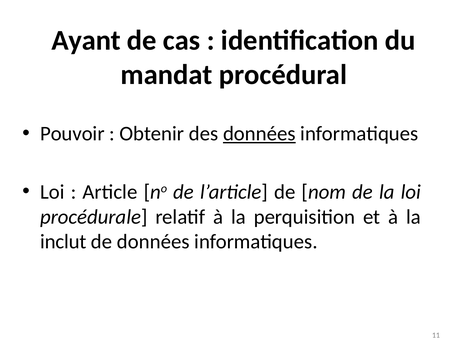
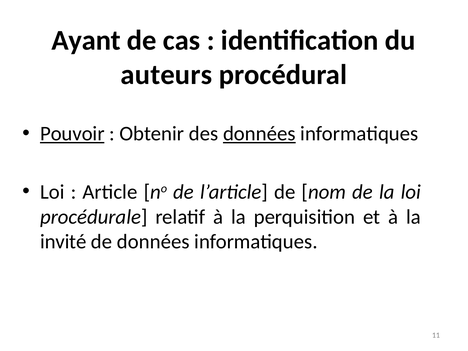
mandat: mandat -> auteurs
Pouvoir underline: none -> present
inclut: inclut -> invité
